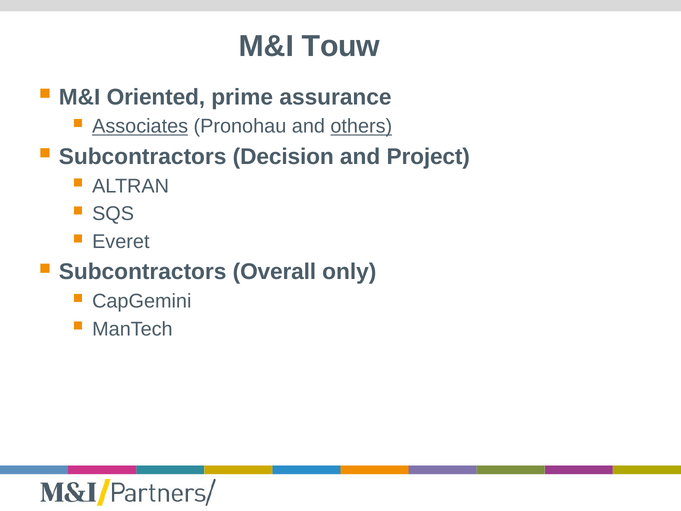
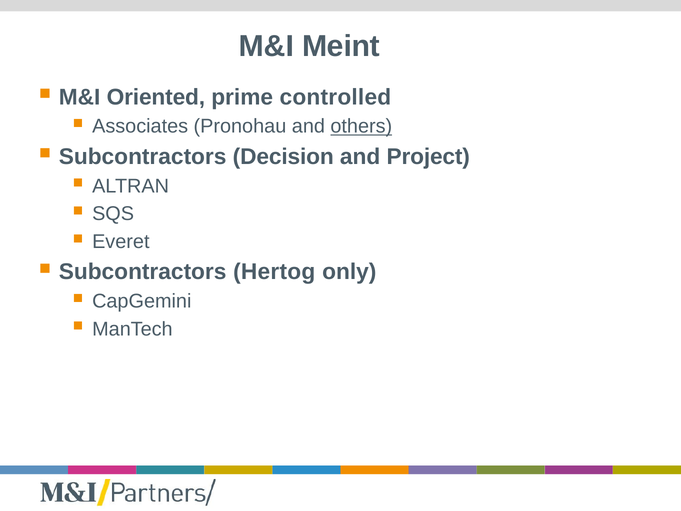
Touw: Touw -> Meint
assurance: assurance -> controlled
Associates underline: present -> none
Overall: Overall -> Hertog
